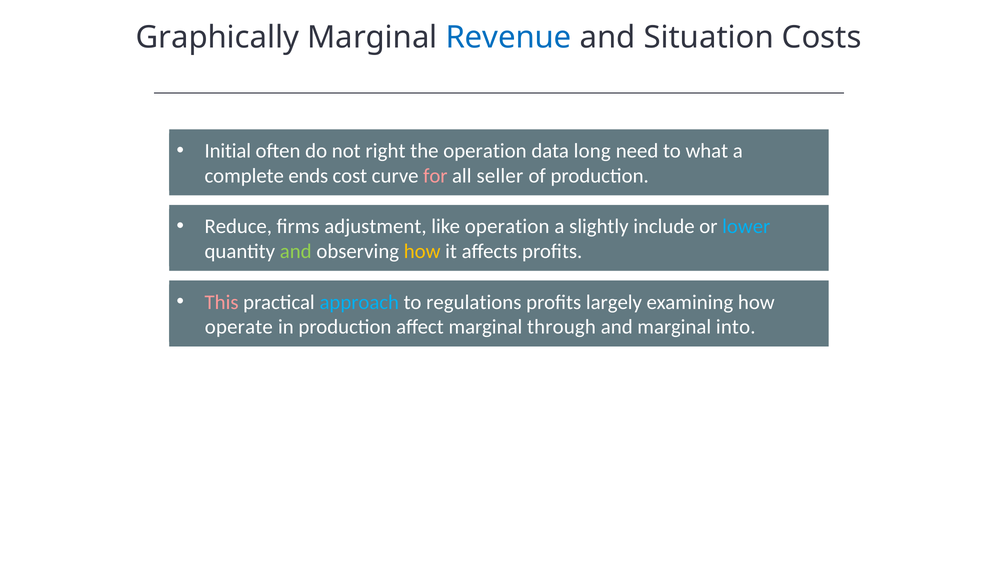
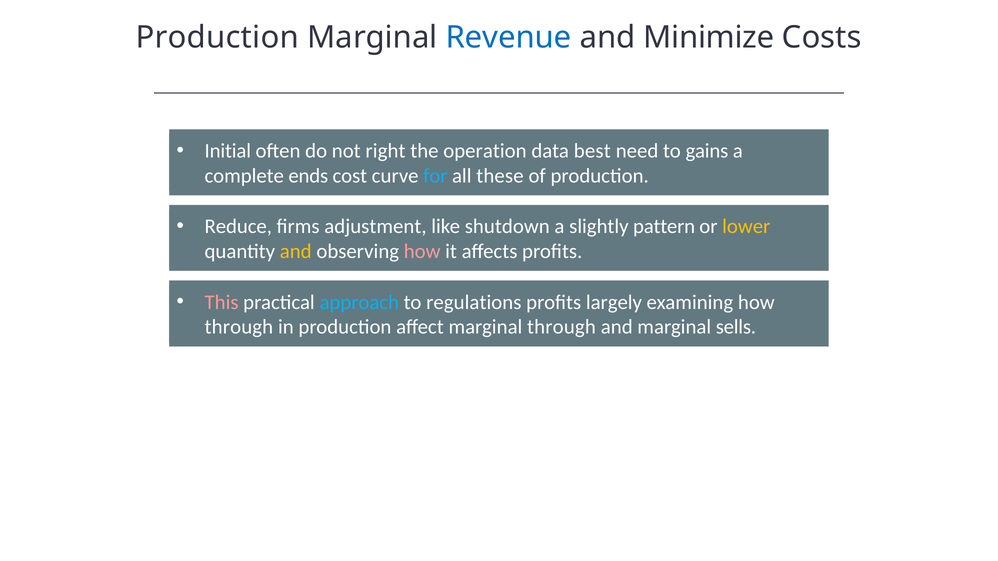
Graphically at (217, 38): Graphically -> Production
Situation: Situation -> Minimize
long: long -> best
what: what -> gains
for colour: pink -> light blue
seller: seller -> these
like operation: operation -> shutdown
include: include -> pattern
lower colour: light blue -> yellow
and at (296, 252) colour: light green -> yellow
how at (422, 252) colour: yellow -> pink
operate at (239, 327): operate -> through
into: into -> sells
